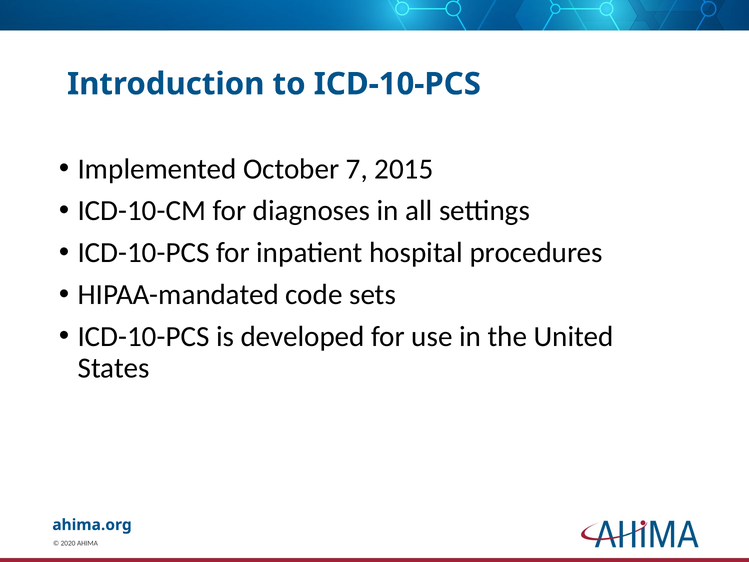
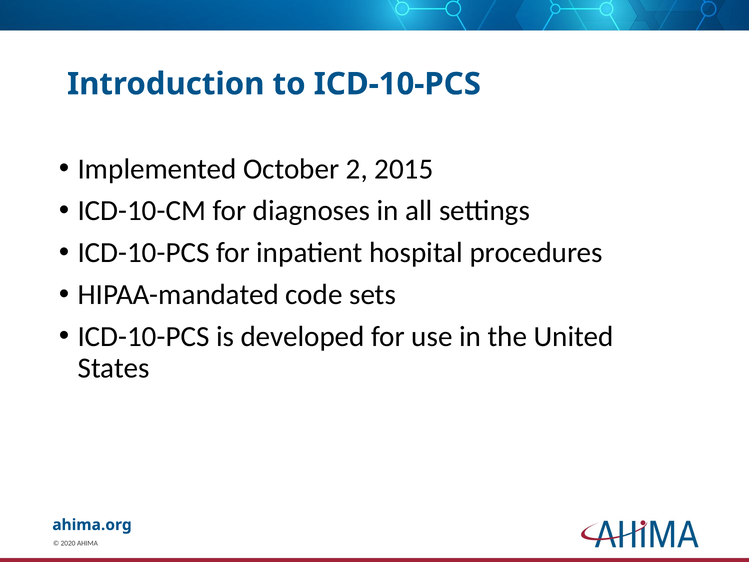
7: 7 -> 2
